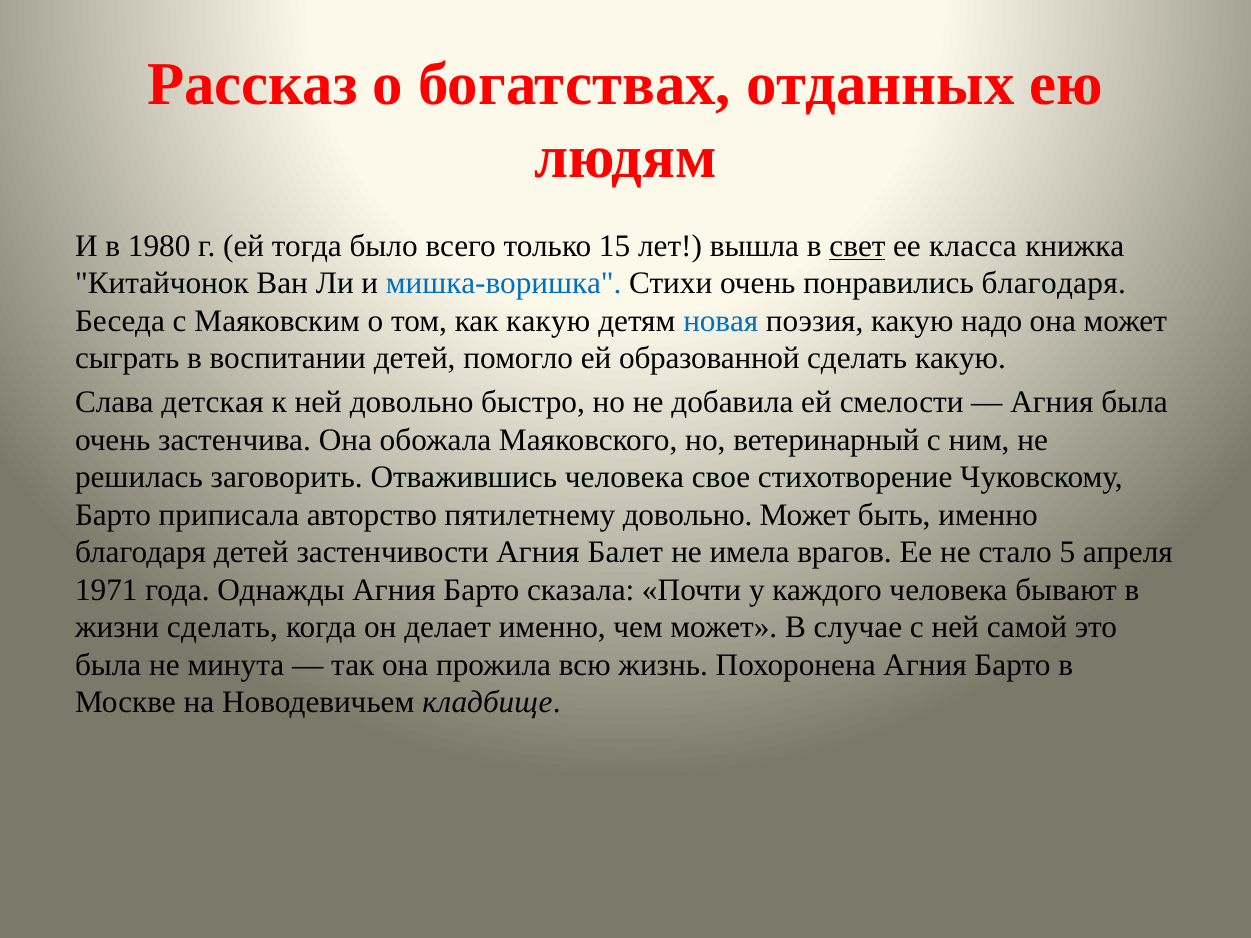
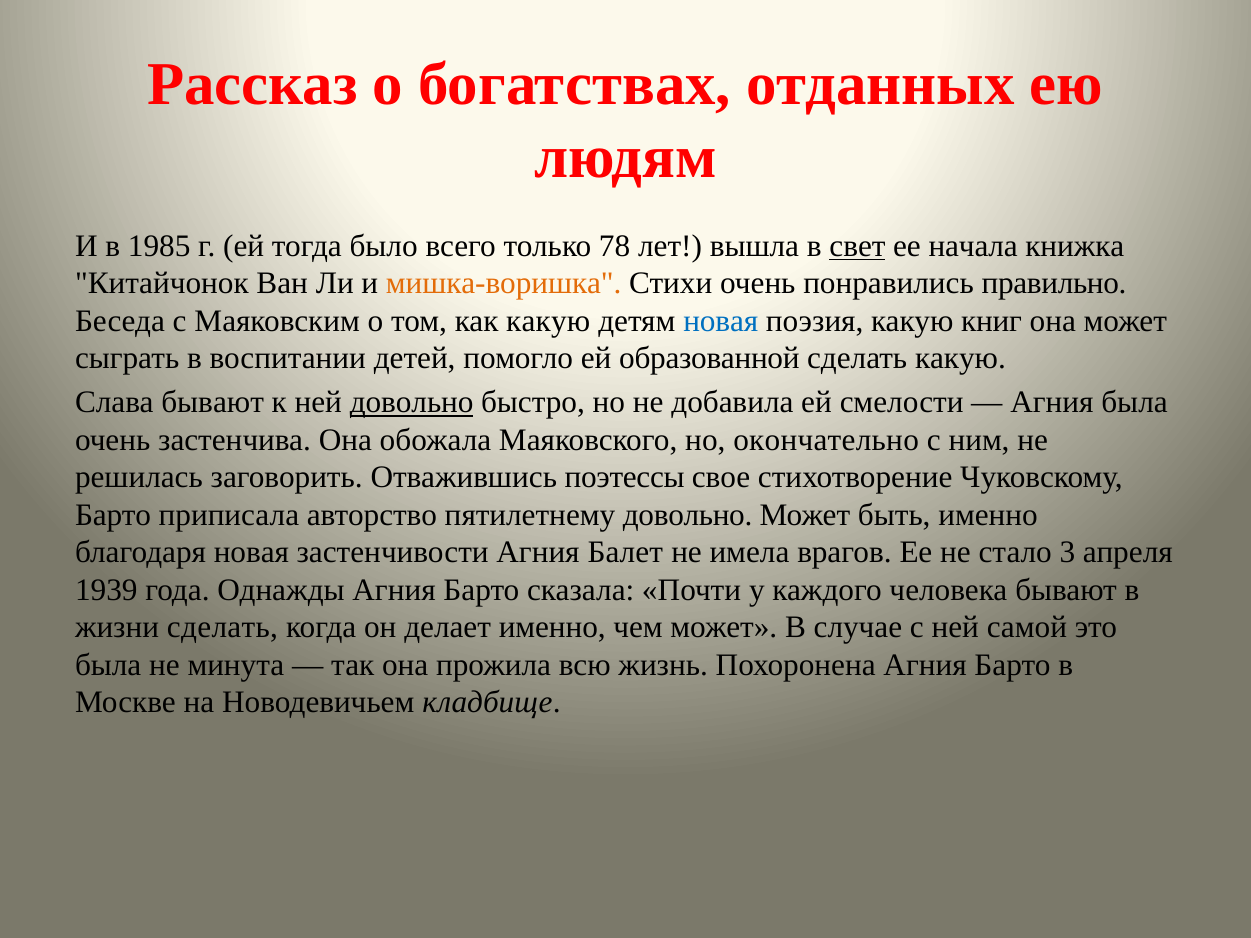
1980: 1980 -> 1985
15: 15 -> 78
класса: класса -> начала
мишка-воришка colour: blue -> orange
понравились благодаря: благодаря -> правильно
надо: надо -> книг
Слава детская: детская -> бывают
довольно at (412, 403) underline: none -> present
ветеринарный: ветеринарный -> окончательно
Отважившись человека: человека -> поэтессы
благодаря детей: детей -> новая
5: 5 -> 3
1971: 1971 -> 1939
